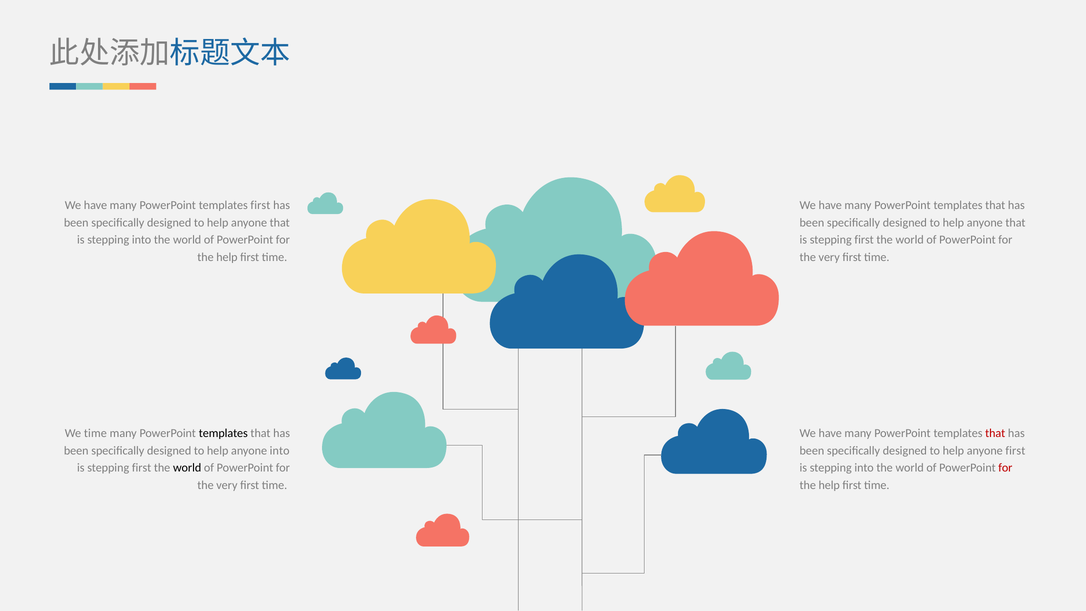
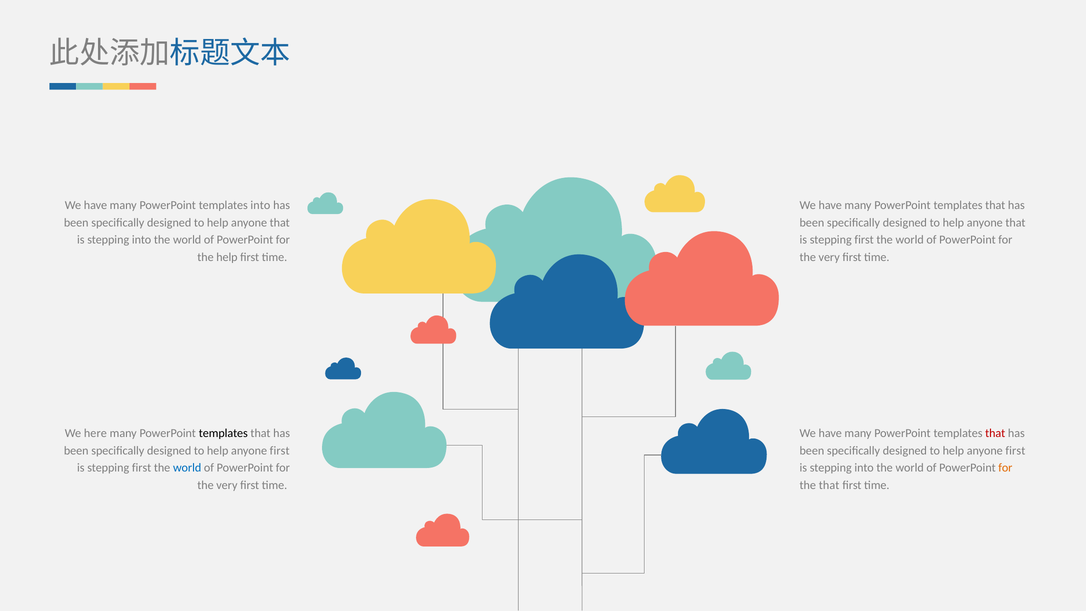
templates first: first -> into
We time: time -> here
into at (280, 451): into -> first
world at (187, 468) colour: black -> blue
for at (1005, 468) colour: red -> orange
help at (829, 485): help -> that
